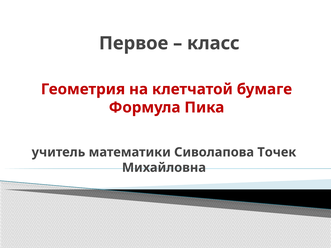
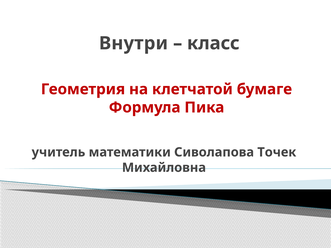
Первое: Первое -> Внутри
